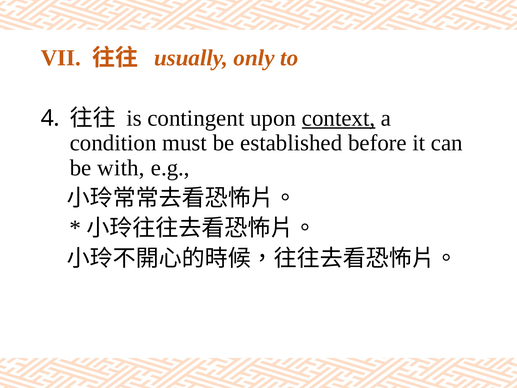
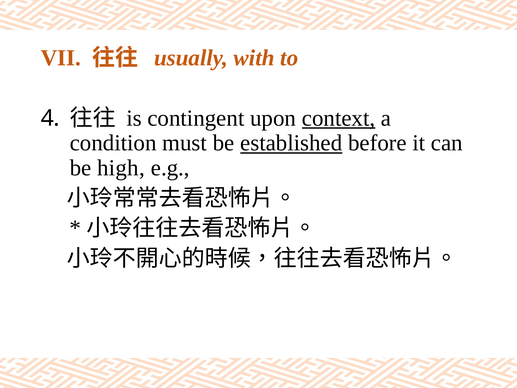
only: only -> with
established underline: none -> present
with: with -> high
